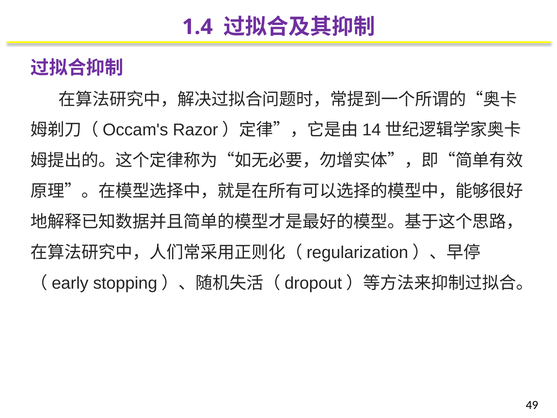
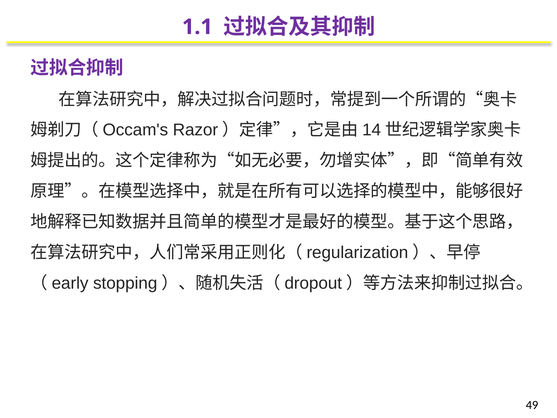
1.4: 1.4 -> 1.1
